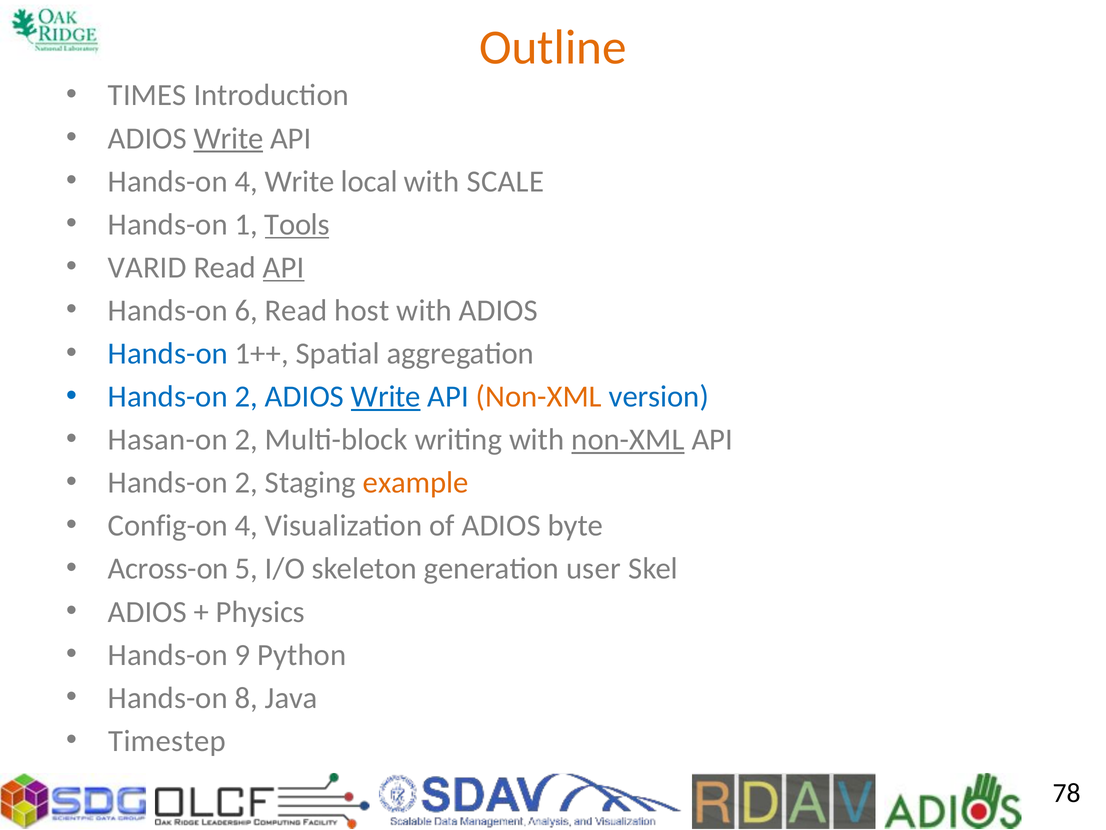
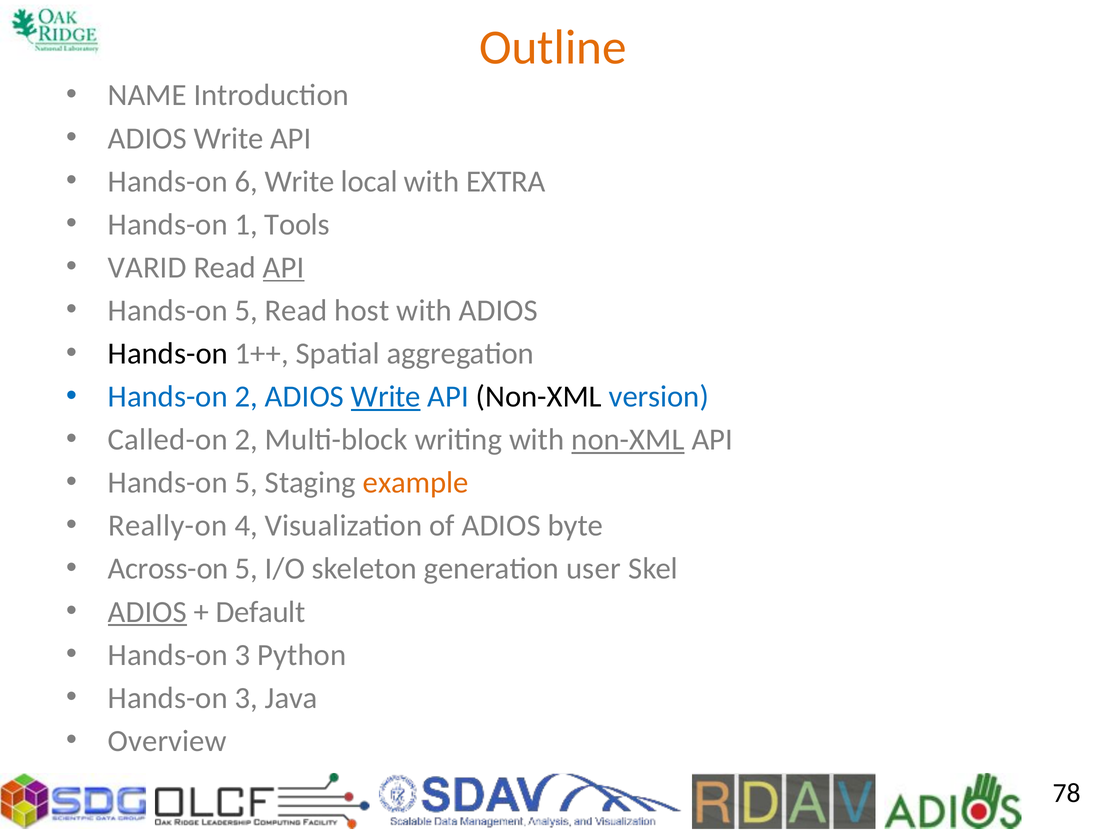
TIMES: TIMES -> NAME
Write at (228, 138) underline: present -> none
Hands-on 4: 4 -> 6
SCALE: SCALE -> EXTRA
Tools underline: present -> none
6 at (246, 310): 6 -> 5
Hands-on at (168, 353) colour: blue -> black
Non-XML at (539, 396) colour: orange -> black
Hasan-on: Hasan-on -> Called-on
2 at (246, 482): 2 -> 5
Config-on: Config-on -> Really-on
ADIOS at (147, 612) underline: none -> present
Physics: Physics -> Default
9 at (243, 655): 9 -> 3
8 at (246, 698): 8 -> 3
Timestep: Timestep -> Overview
